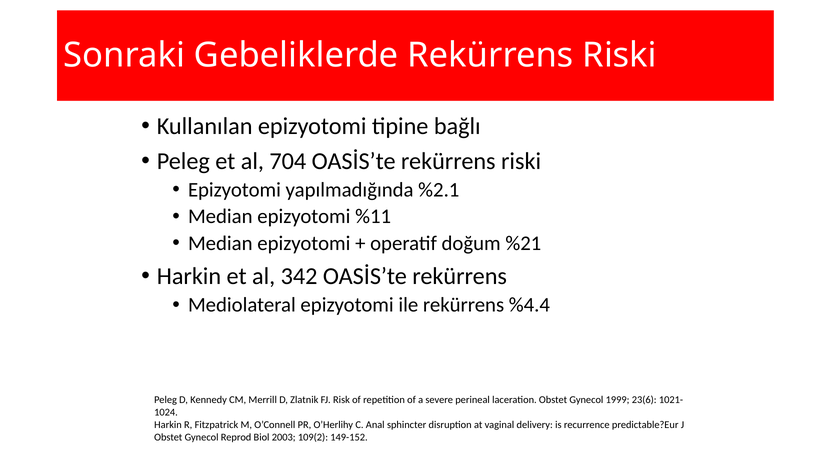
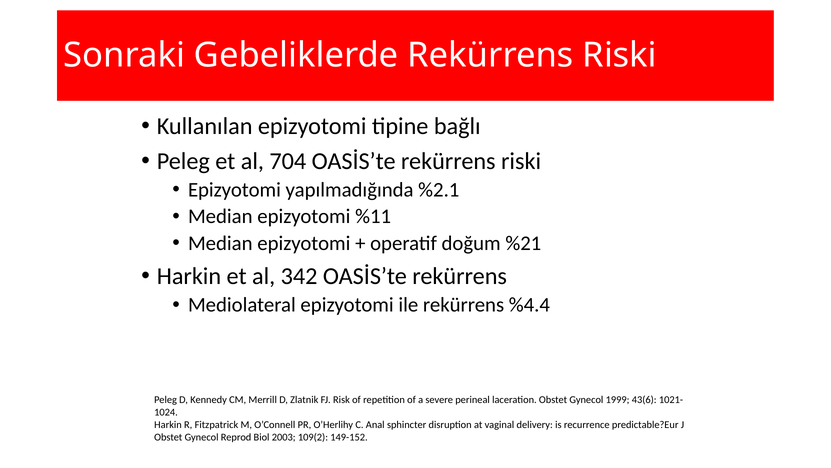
23(6: 23(6 -> 43(6
